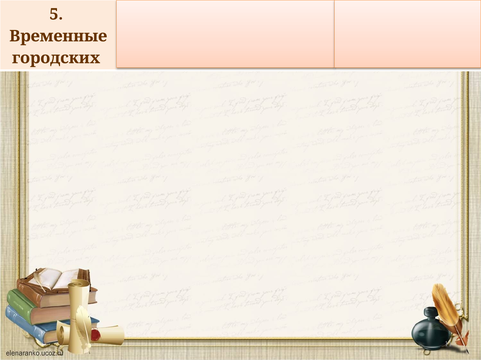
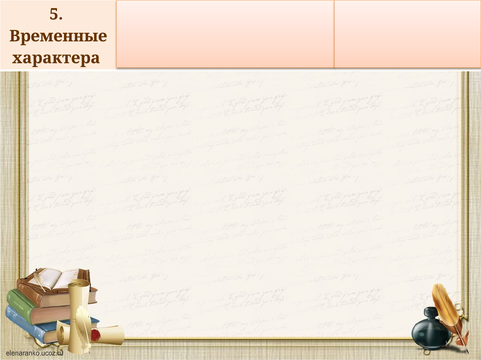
городских: городских -> характера
